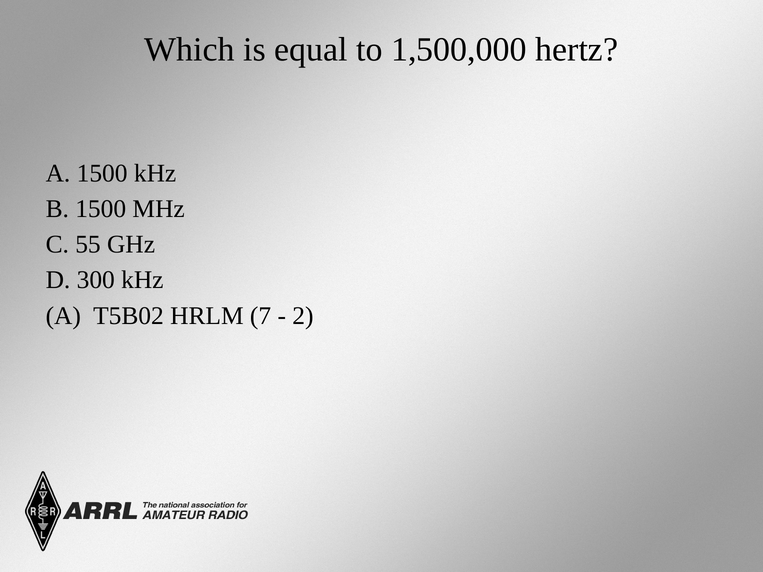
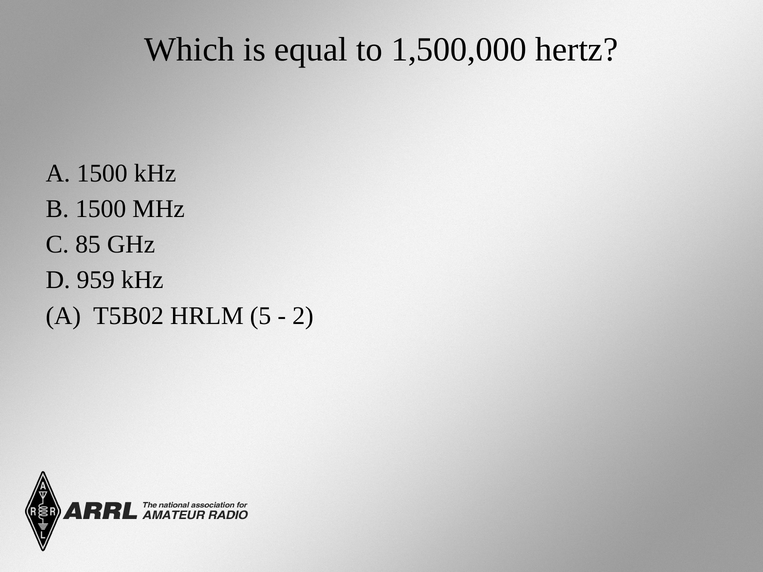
55: 55 -> 85
300: 300 -> 959
7: 7 -> 5
